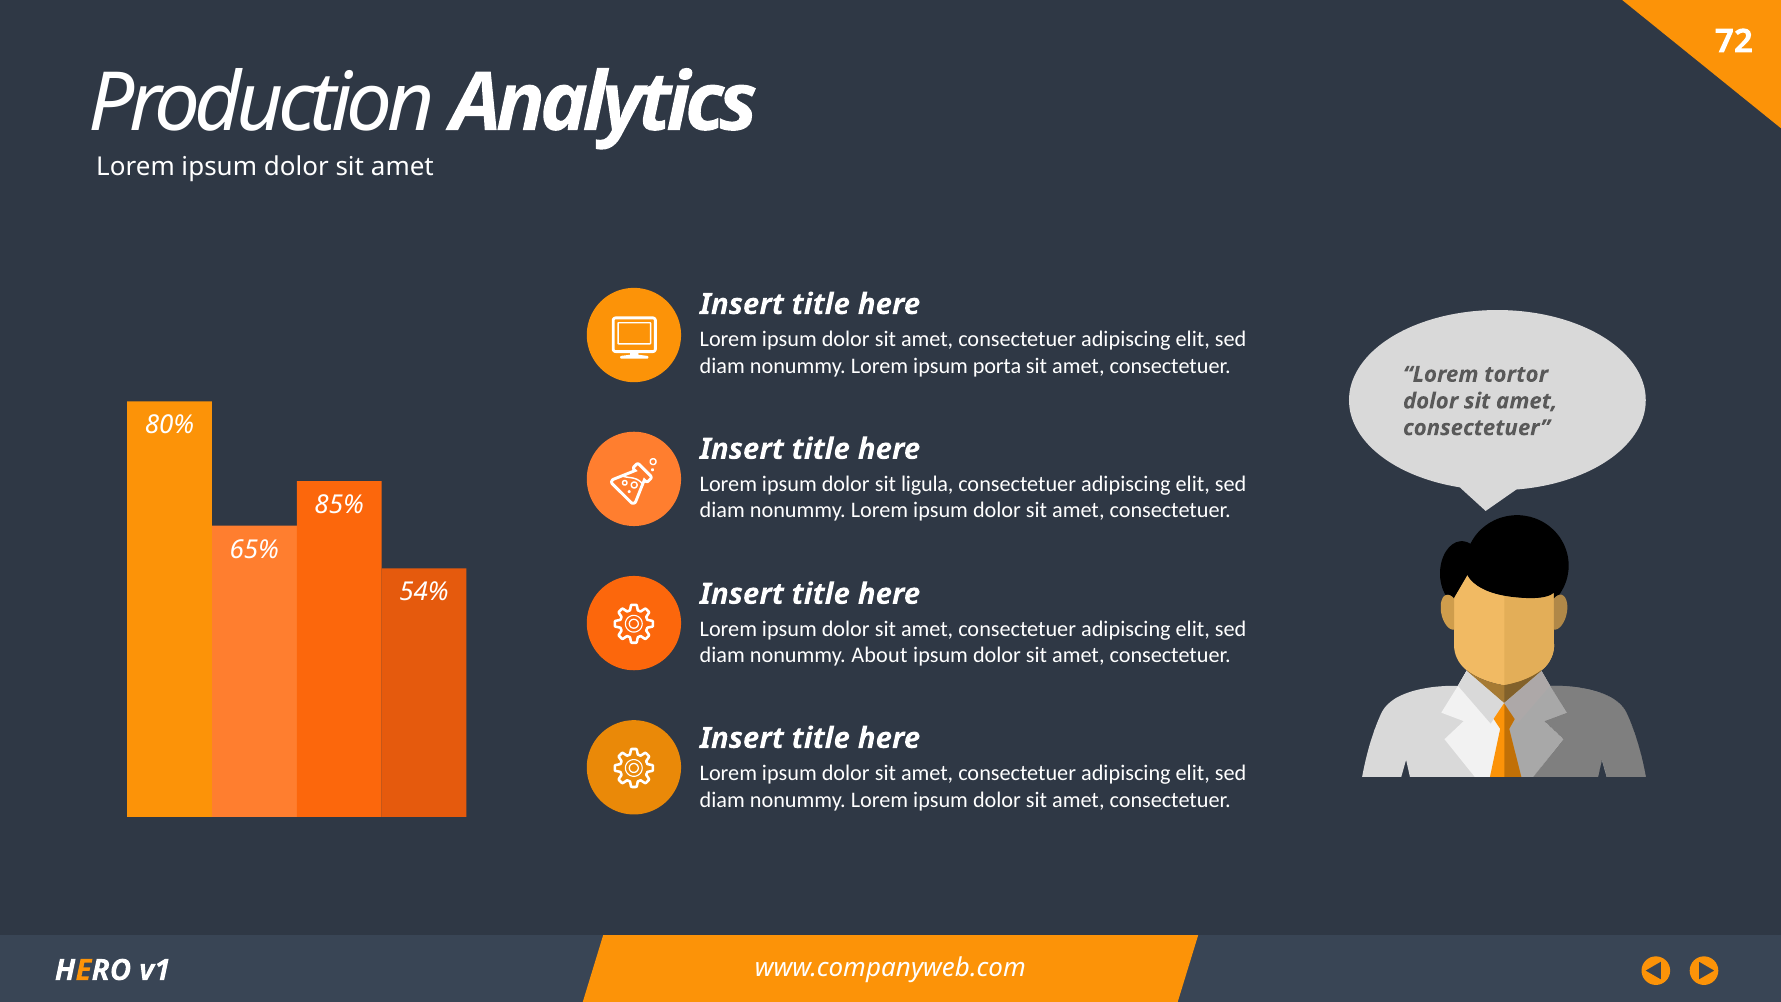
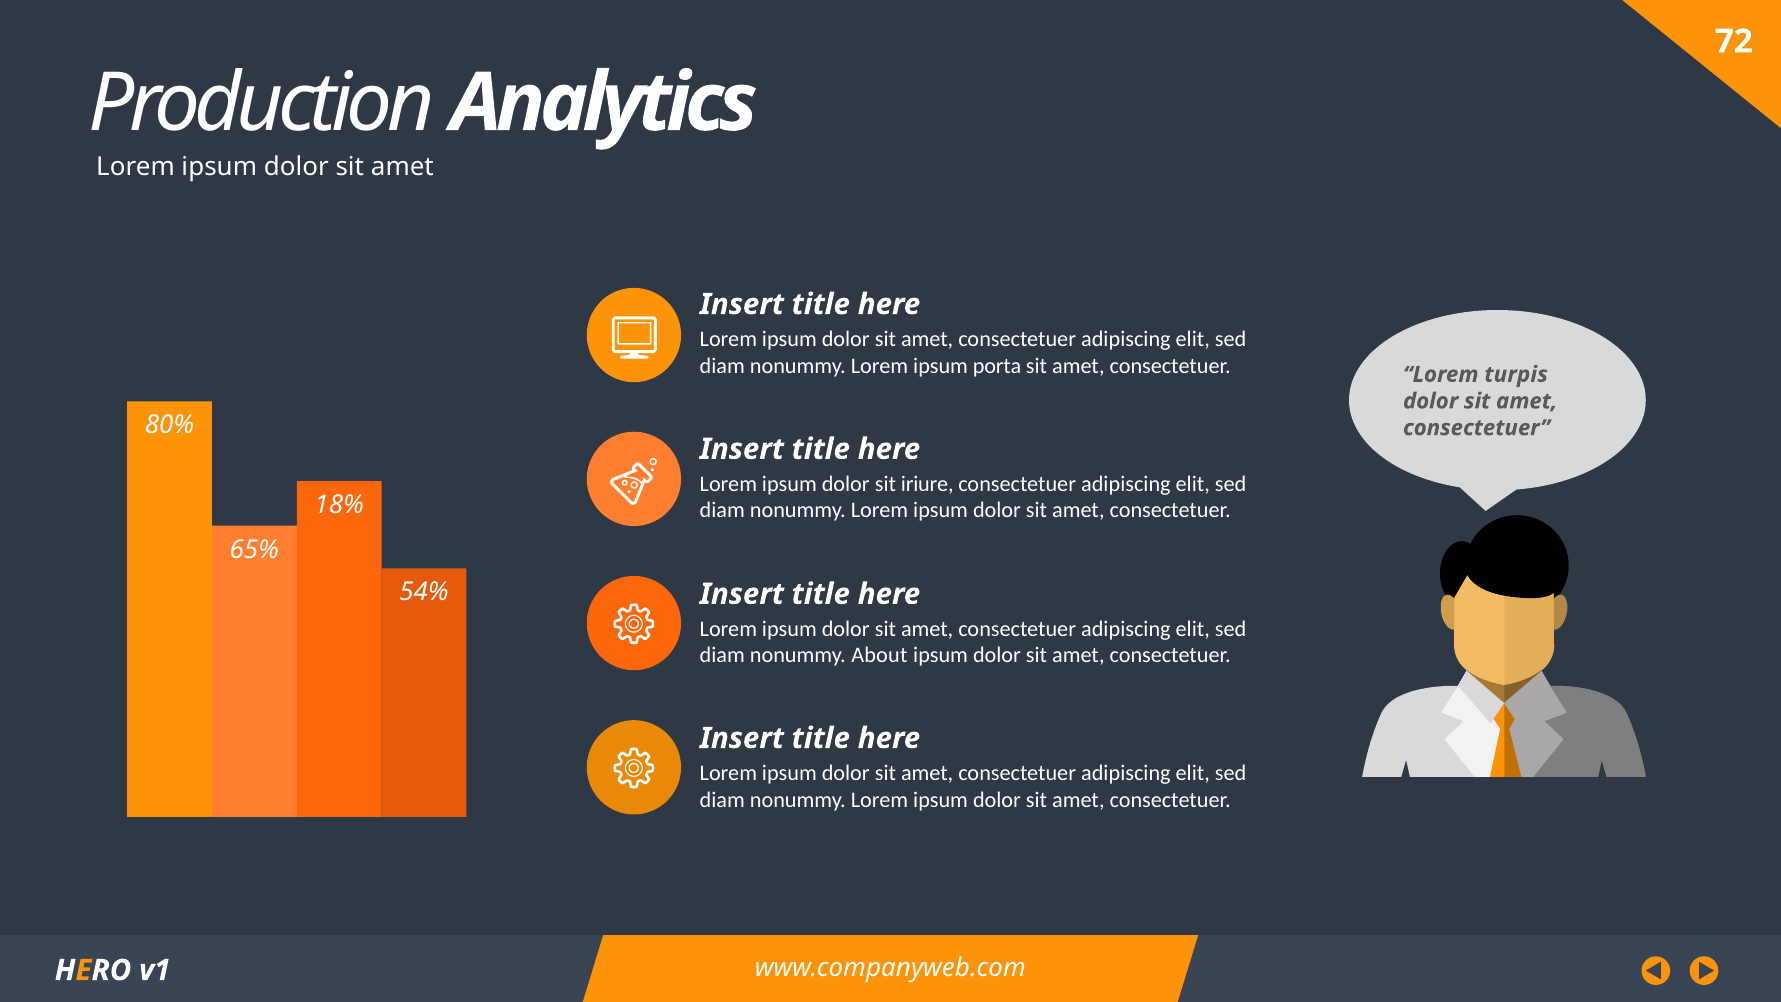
tortor: tortor -> turpis
ligula: ligula -> iriure
85%: 85% -> 18%
